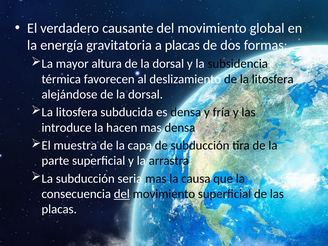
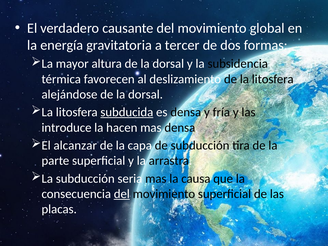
a placas: placas -> tercer
subducida underline: none -> present
muestra: muestra -> alcanzar
